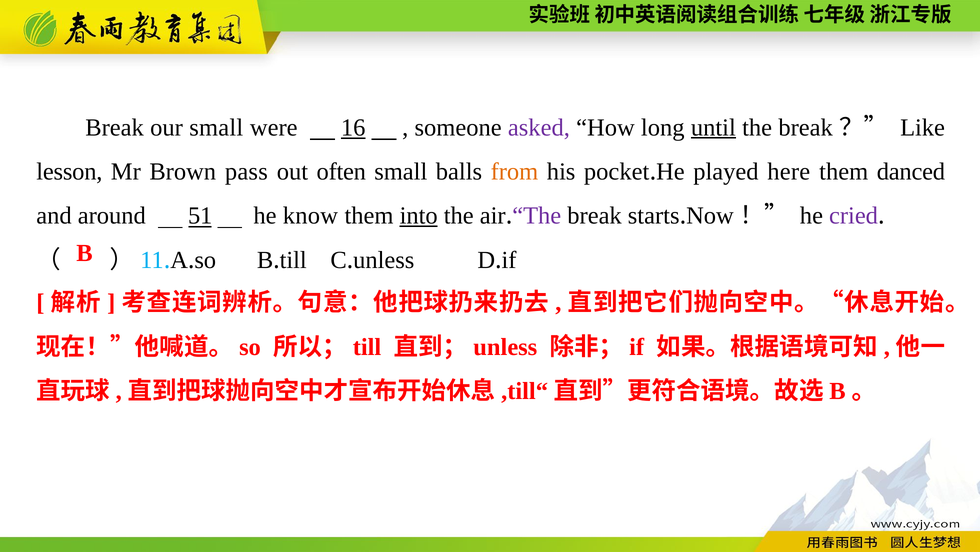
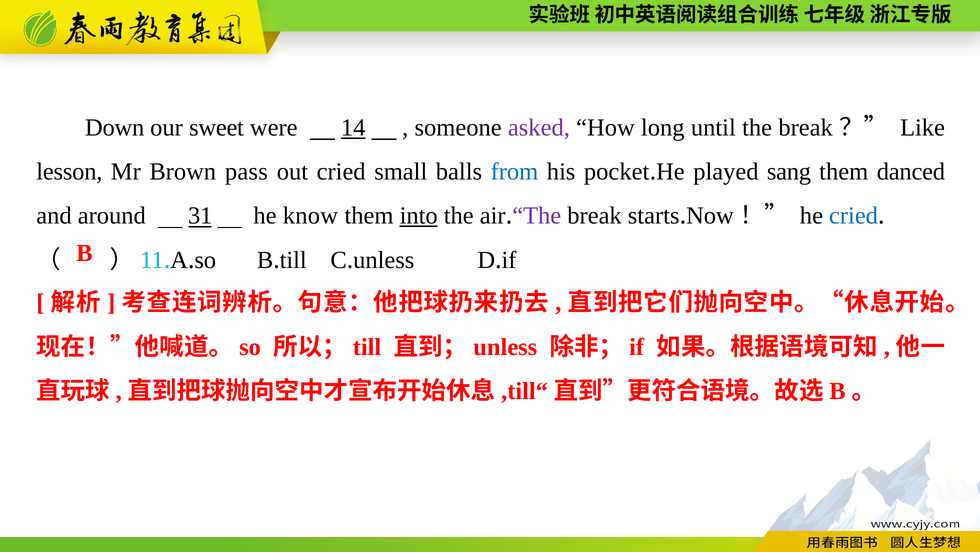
Break at (115, 127): Break -> Down
our small: small -> sweet
16: 16 -> 14
until underline: present -> none
out often: often -> cried
from colour: orange -> blue
here: here -> sang
51: 51 -> 31
cried at (854, 215) colour: purple -> blue
